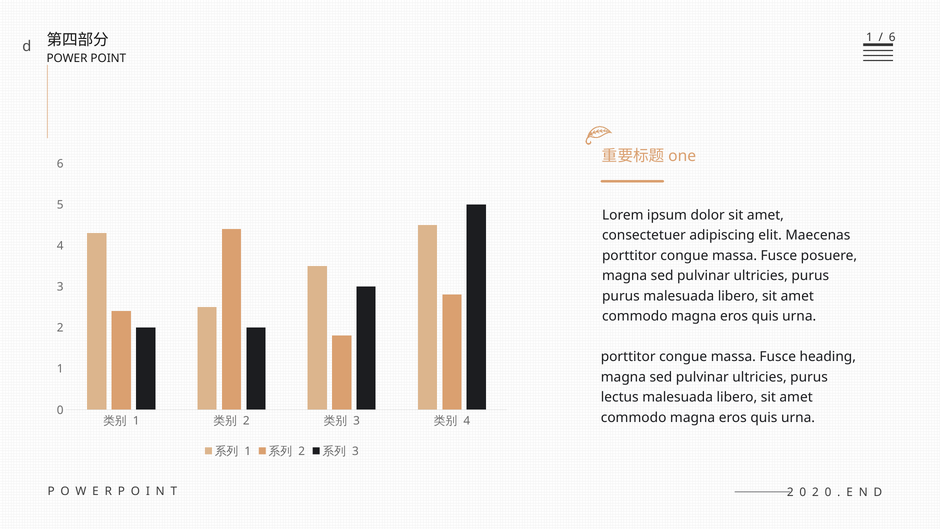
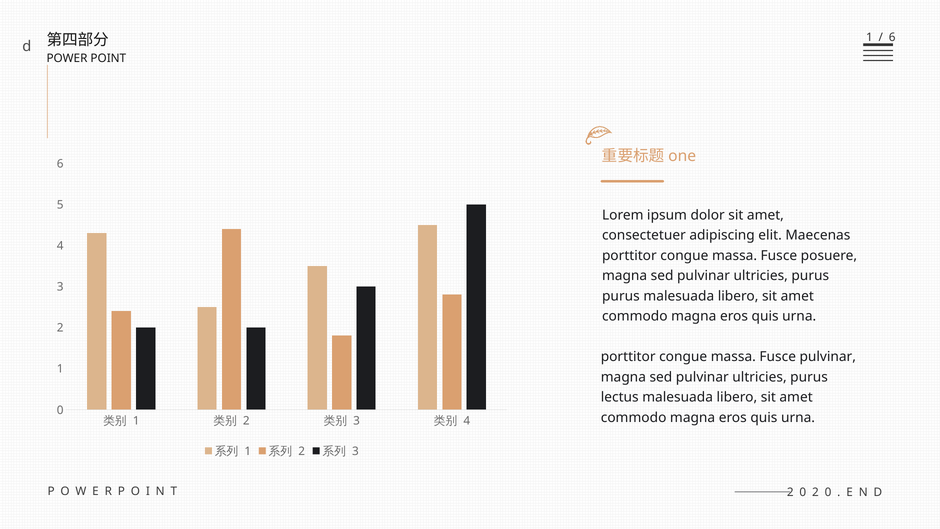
Fusce heading: heading -> pulvinar
